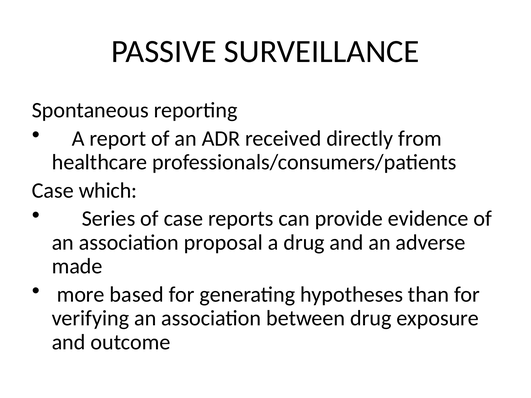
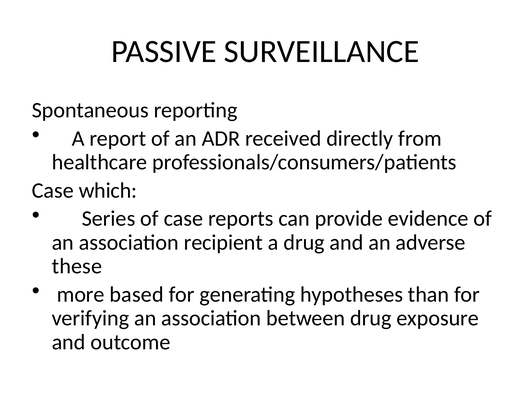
proposal: proposal -> recipient
made: made -> these
